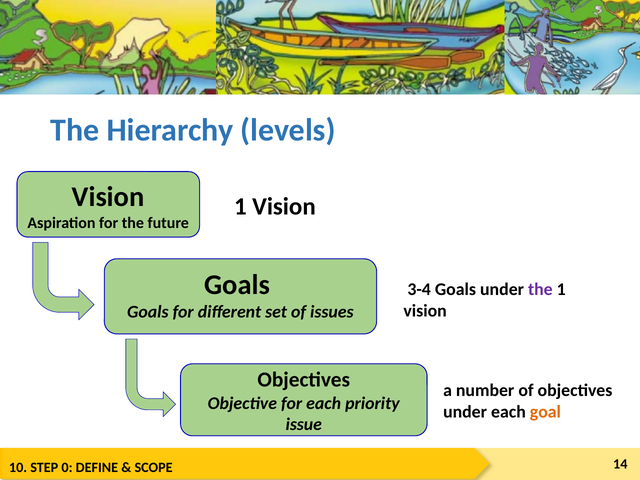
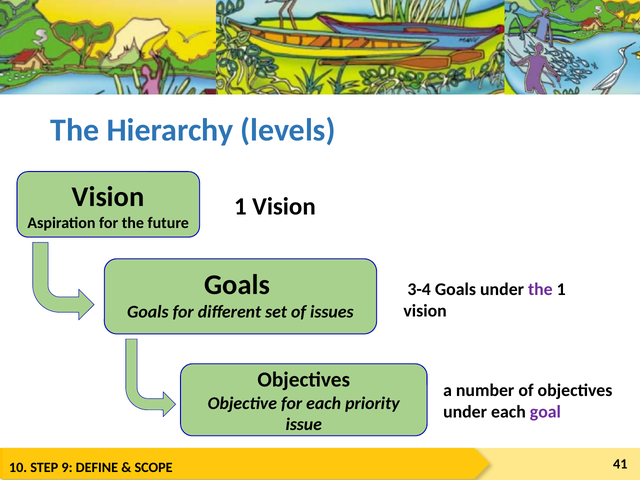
goal colour: orange -> purple
0: 0 -> 9
14: 14 -> 41
